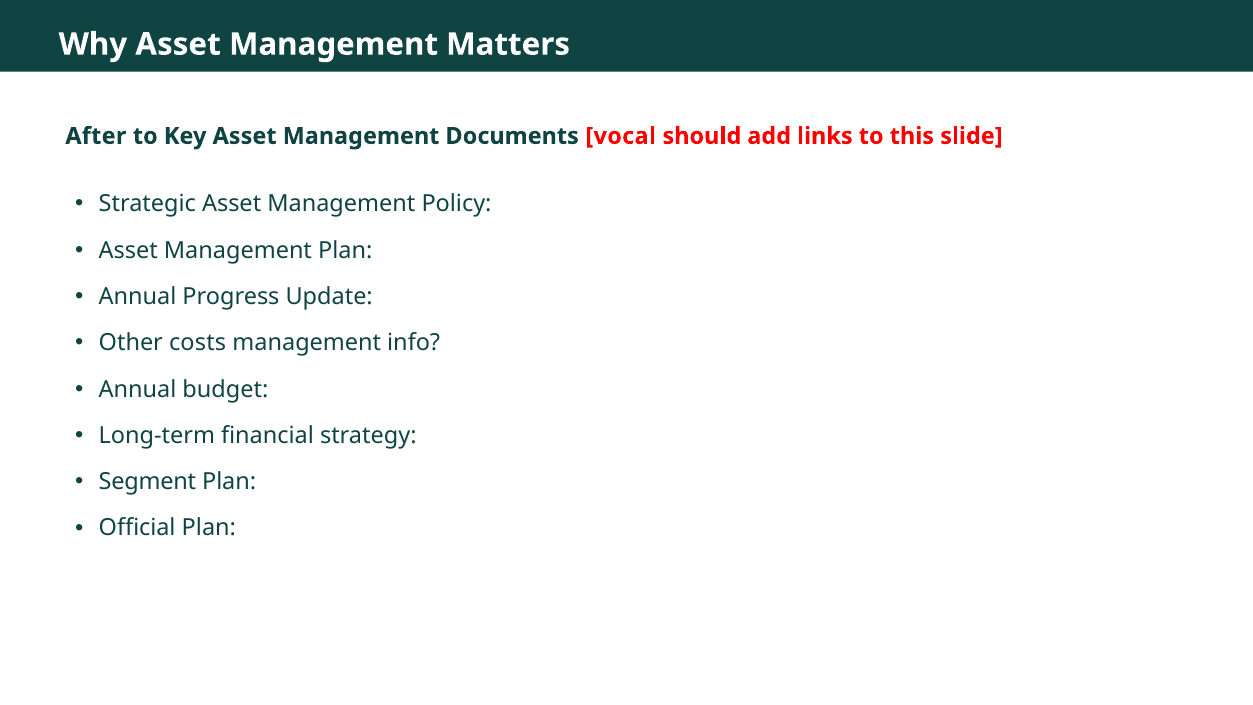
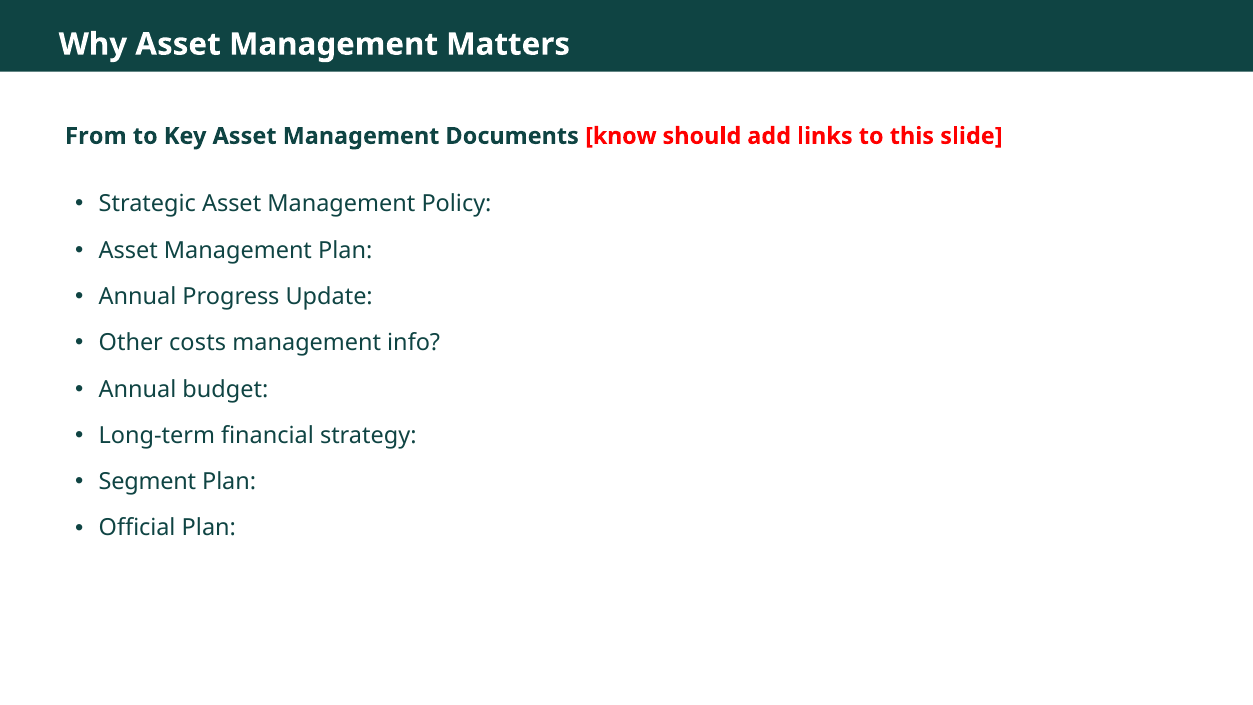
After: After -> From
vocal: vocal -> know
